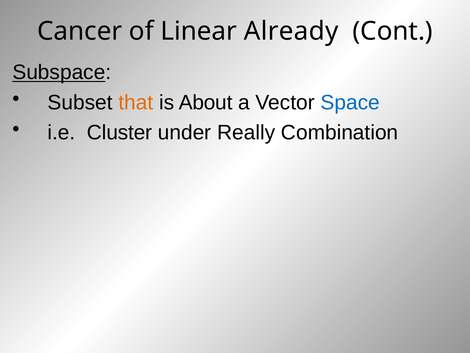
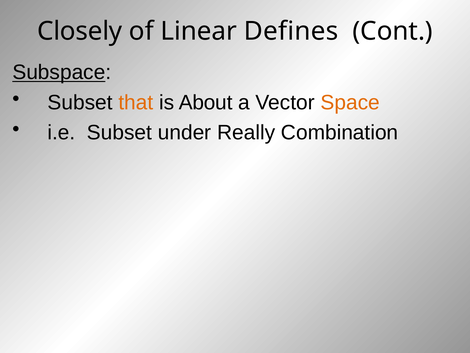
Cancer: Cancer -> Closely
Already: Already -> Defines
Space colour: blue -> orange
i.e Cluster: Cluster -> Subset
